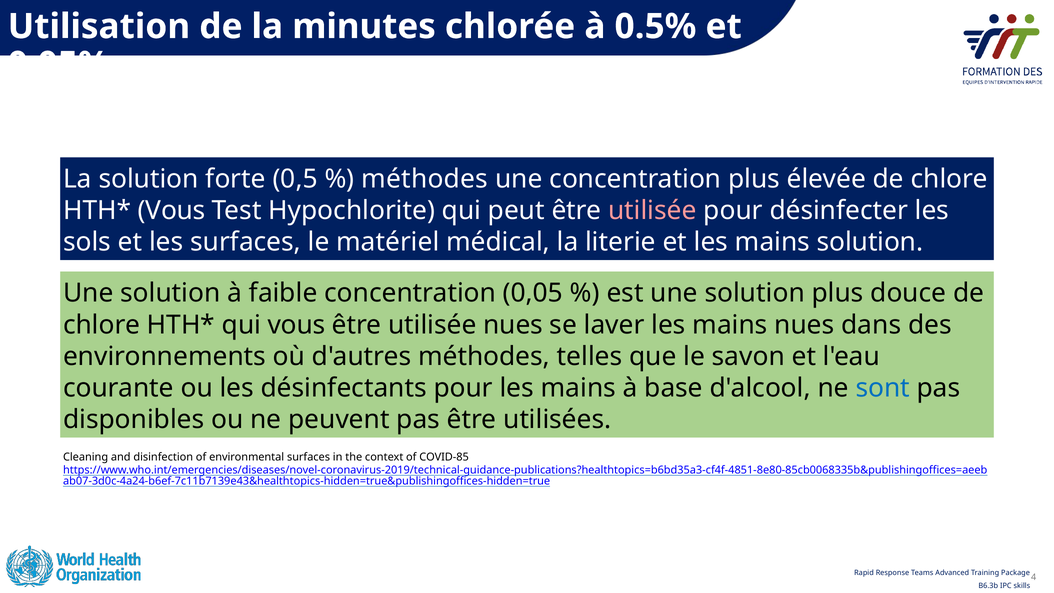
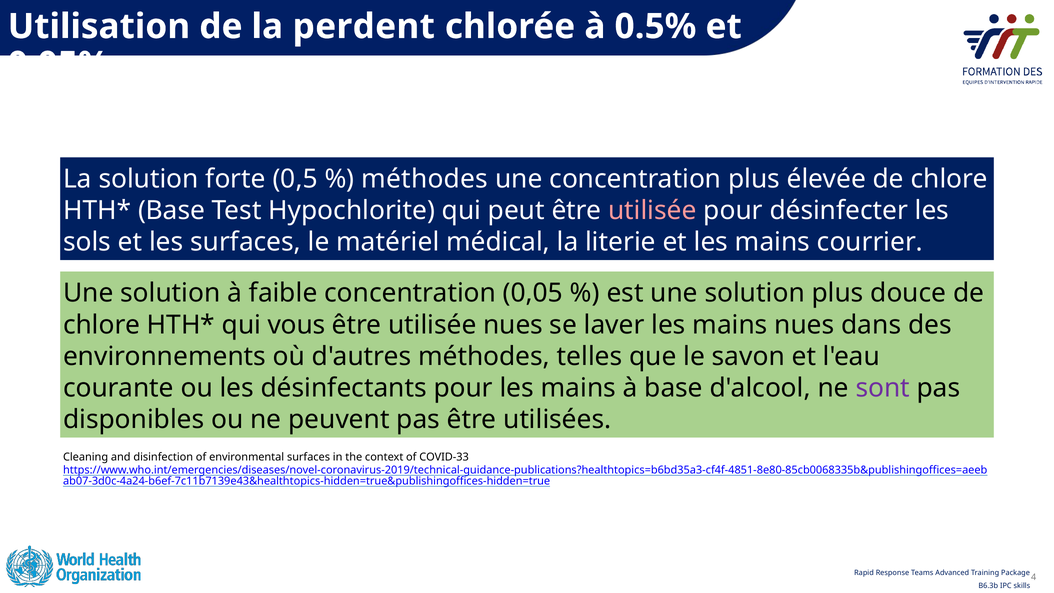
minutes: minutes -> perdent
Vous at (172, 210): Vous -> Base
mains solution: solution -> courrier
sont colour: blue -> purple
COVID-85: COVID-85 -> COVID-33
